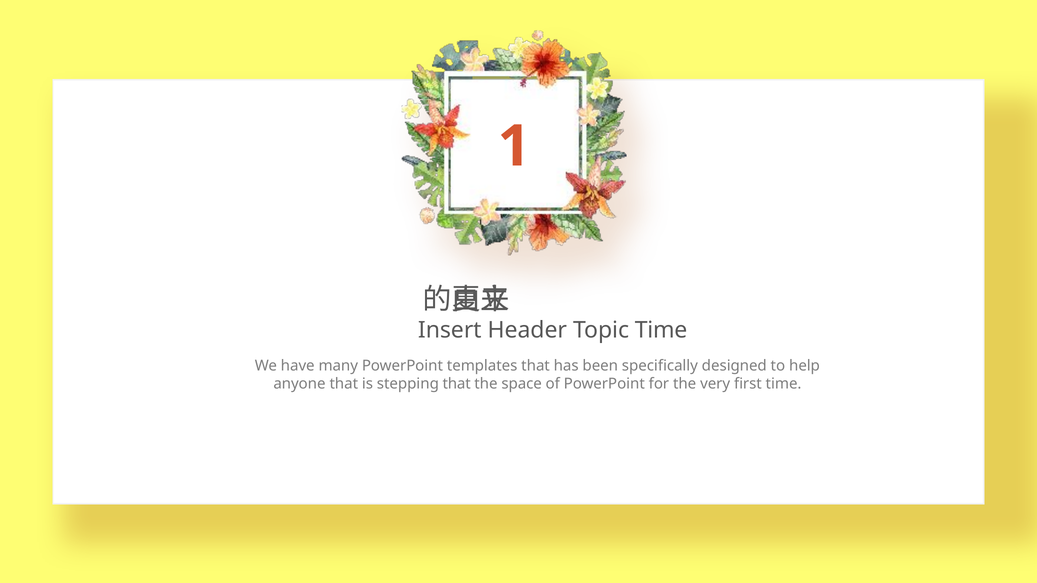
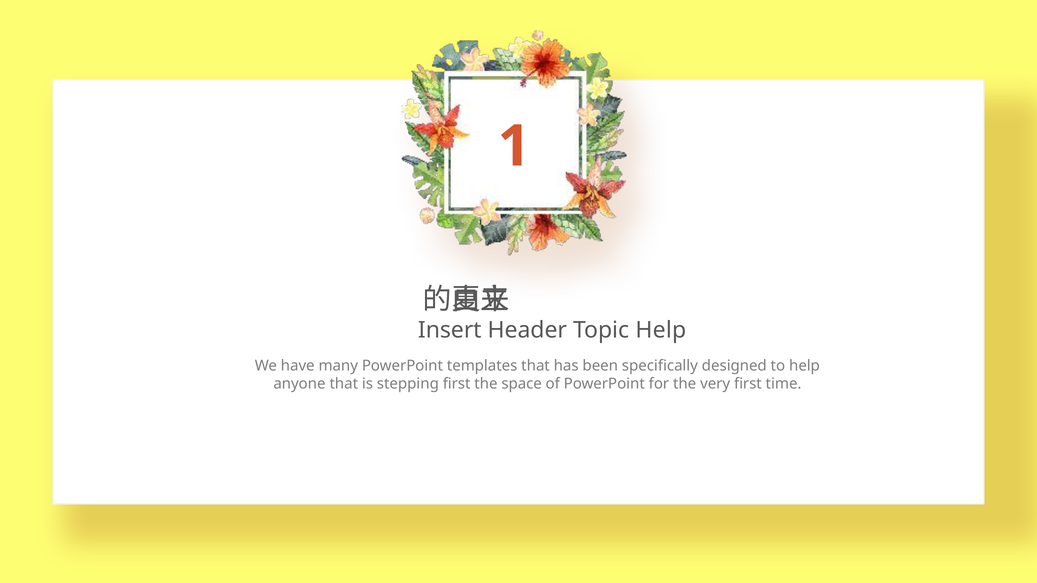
Topic Time: Time -> Help
stepping that: that -> first
